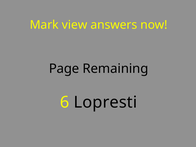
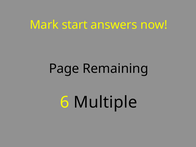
view: view -> start
Lopresti: Lopresti -> Multiple
